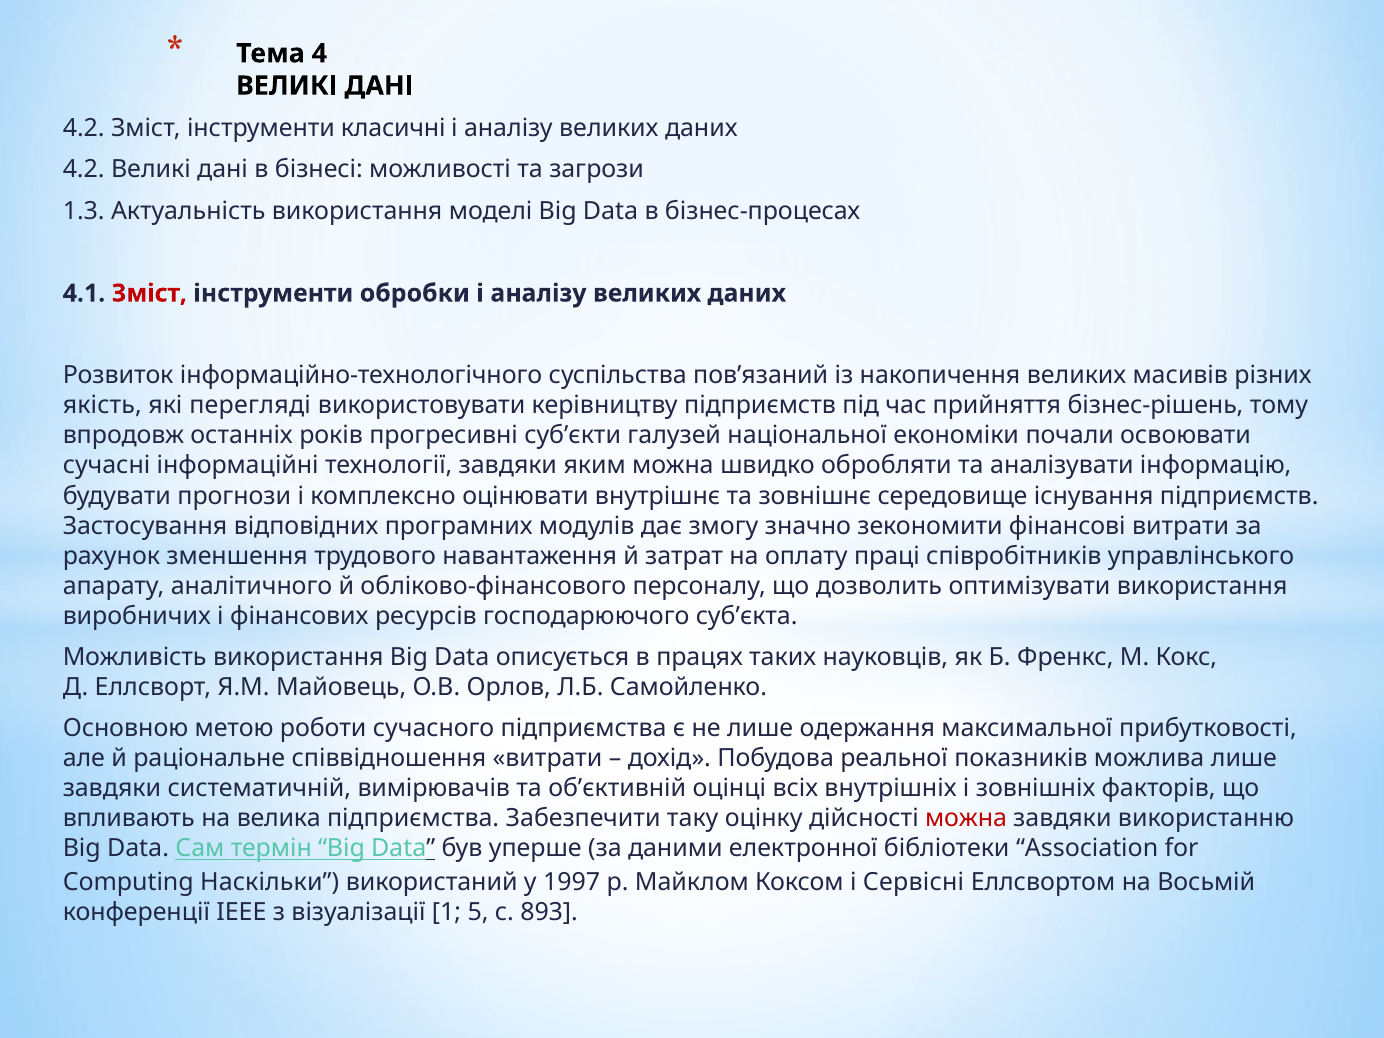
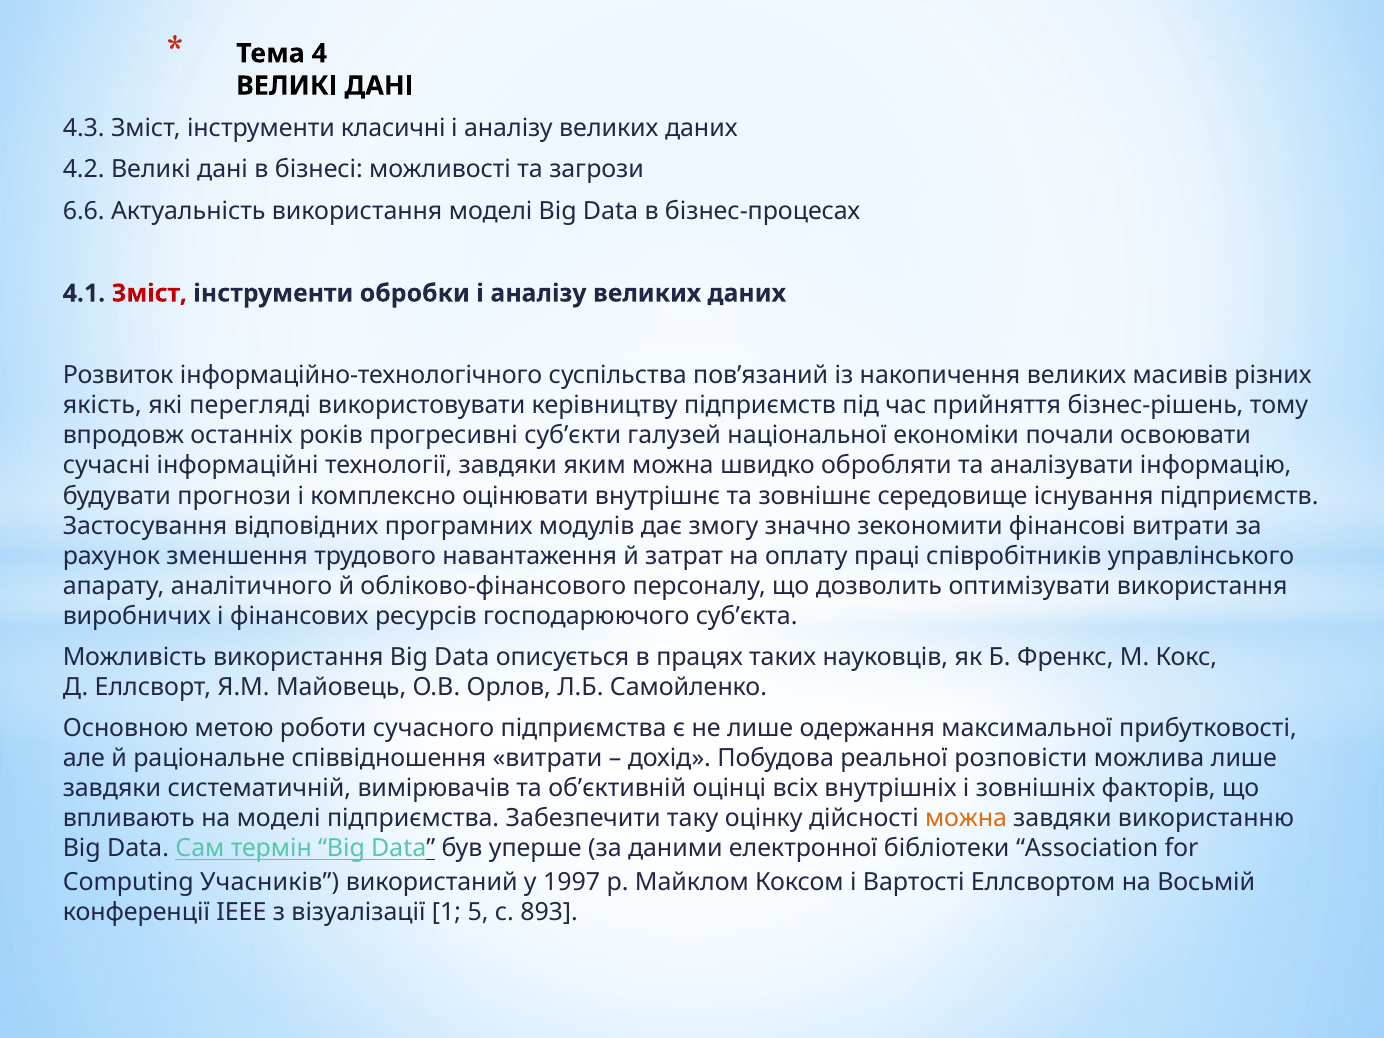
4.2 at (84, 129): 4.2 -> 4.3
1.3: 1.3 -> 6.6
показників: показників -> розповісти
на велика: велика -> моделі
можна at (966, 818) colour: red -> orange
Наскільки: Наскільки -> Учасників
Сервісні: Сервісні -> Вартості
